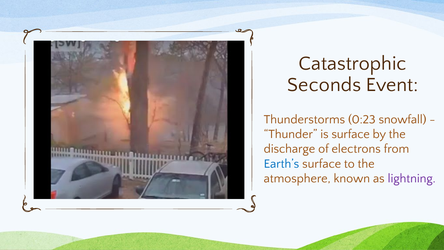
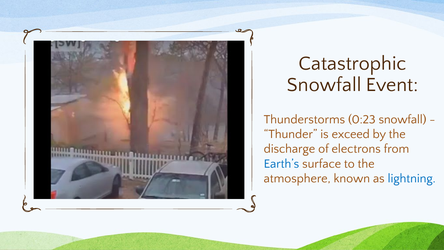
Seconds at (324, 85): Seconds -> Snowfall
is surface: surface -> exceed
lightning colour: purple -> blue
